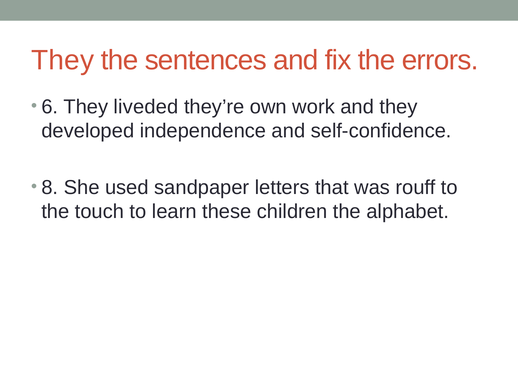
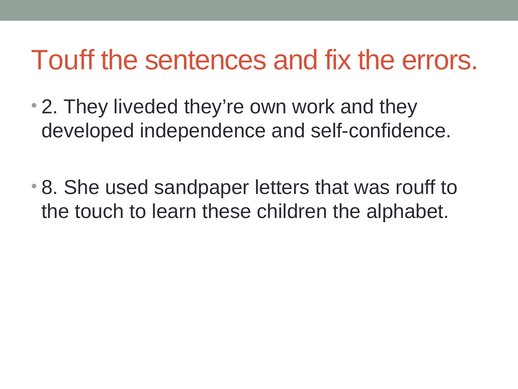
They at (63, 60): They -> Touff
6: 6 -> 2
